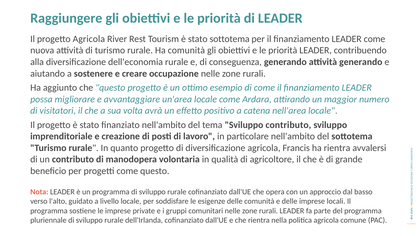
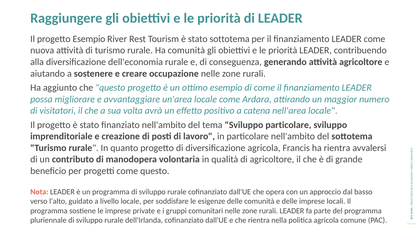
progetto Agricola: Agricola -> Esempio
attività generando: generando -> agricoltore
Sviluppo contributo: contributo -> particolare
